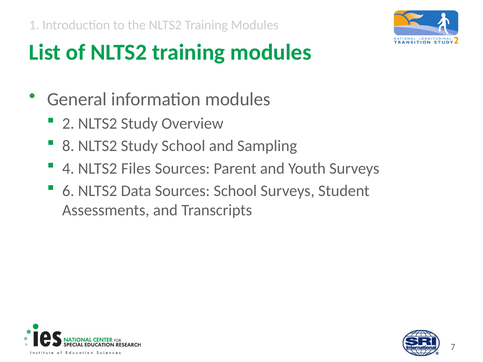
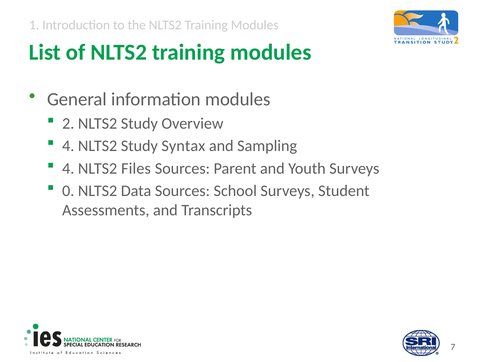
8 at (68, 146): 8 -> 4
Study School: School -> Syntax
6: 6 -> 0
